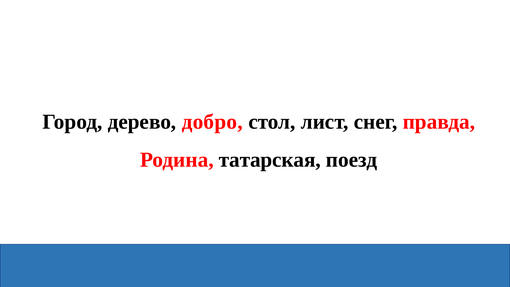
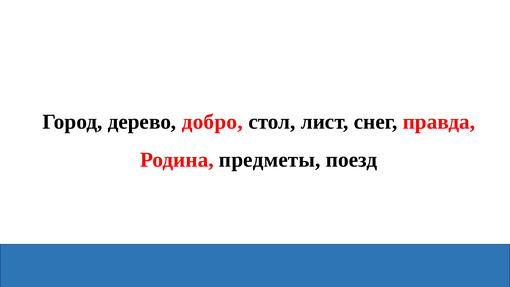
татарская: татарская -> предметы
